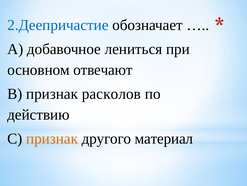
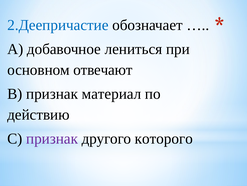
расколов: расколов -> материал
признак at (52, 138) colour: orange -> purple
материал: материал -> которого
